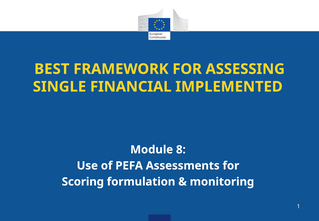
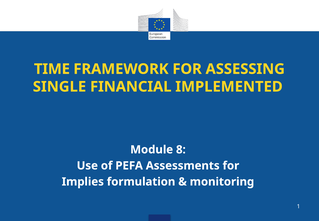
BEST: BEST -> TIME
Scoring: Scoring -> Implies
